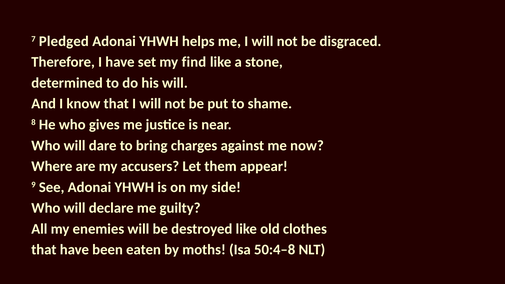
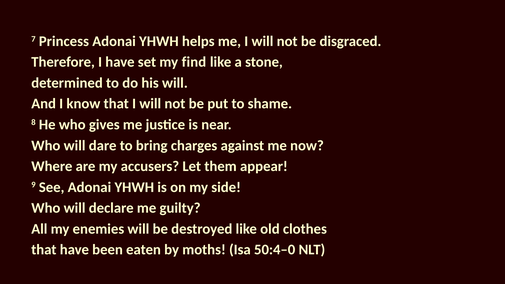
Pledged: Pledged -> Princess
50:4–8: 50:4–8 -> 50:4–0
